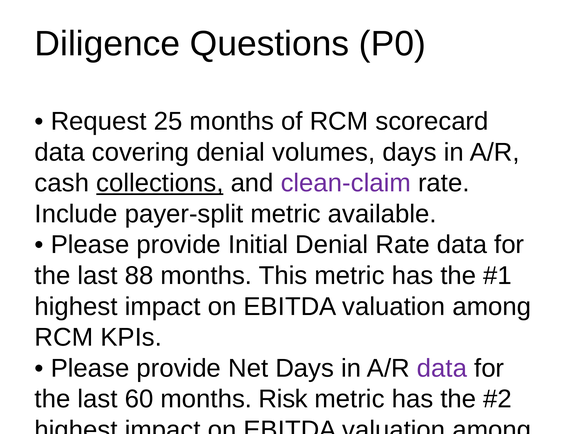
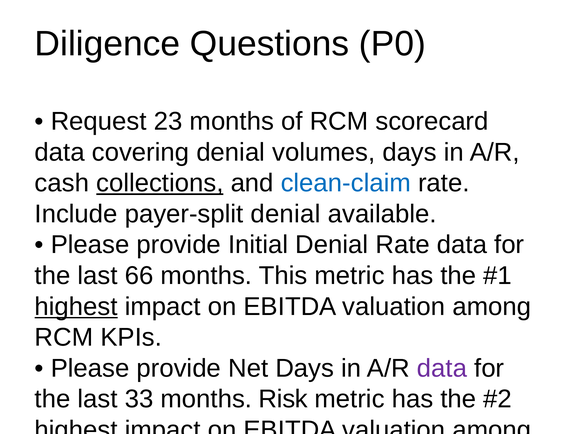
25: 25 -> 23
clean-claim colour: purple -> blue
payer-split metric: metric -> denial
88: 88 -> 66
highest at (76, 307) underline: none -> present
60: 60 -> 33
